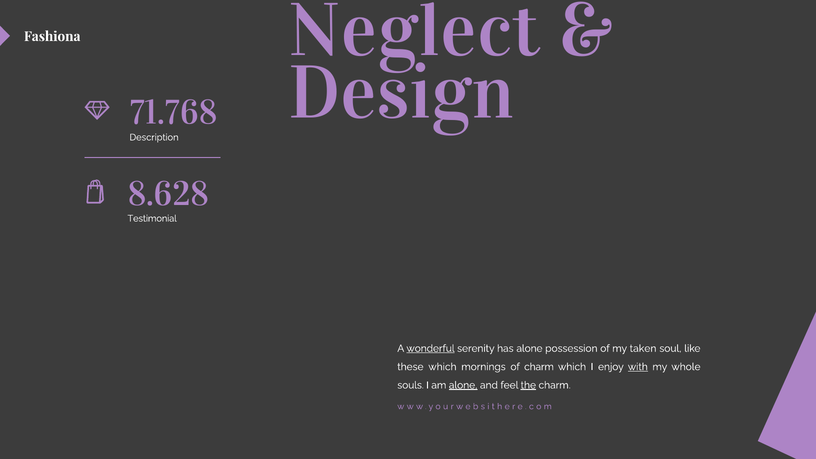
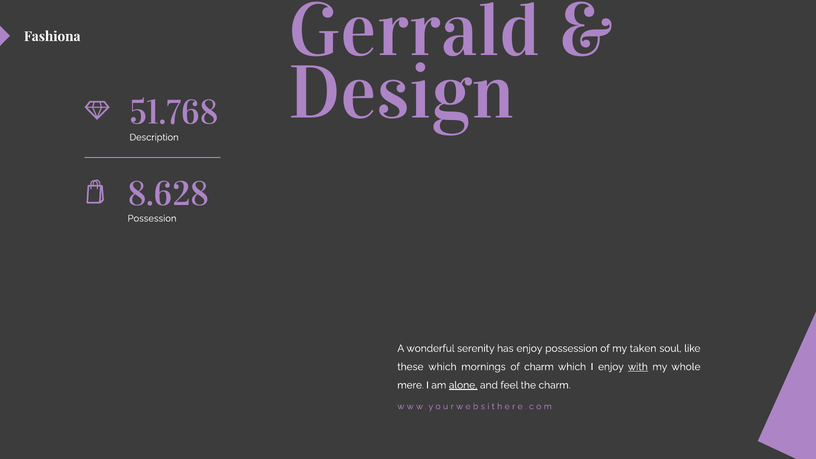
Neglect: Neglect -> Gerrald
71.768: 71.768 -> 51.768
Testimonial at (152, 218): Testimonial -> Possession
wonderful underline: present -> none
has alone: alone -> enjoy
souls: souls -> mere
the underline: present -> none
